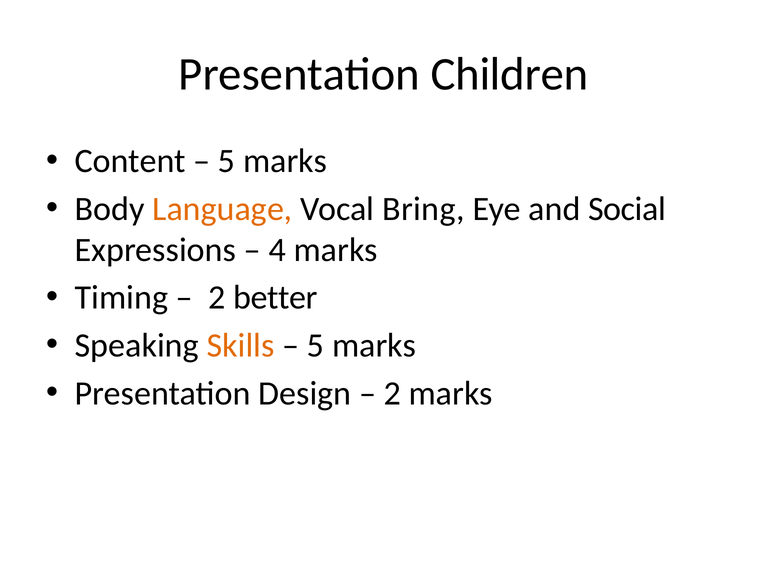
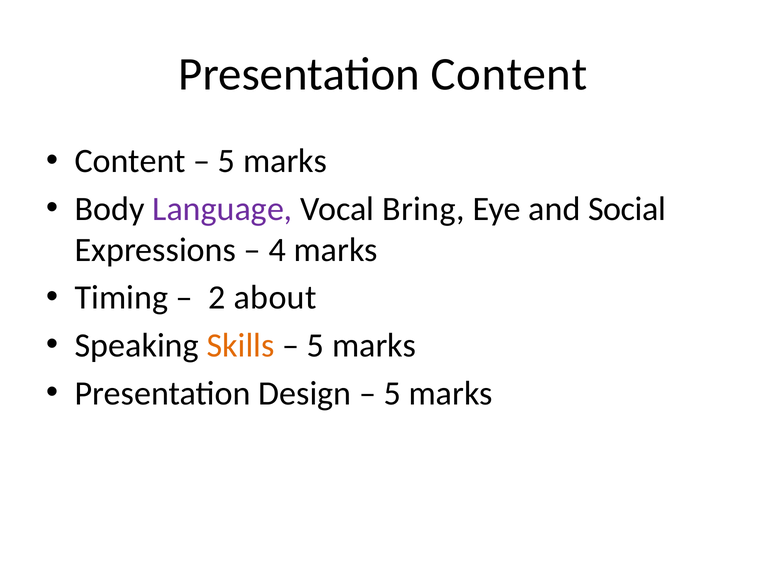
Presentation Children: Children -> Content
Language colour: orange -> purple
better: better -> about
2 at (392, 393): 2 -> 5
